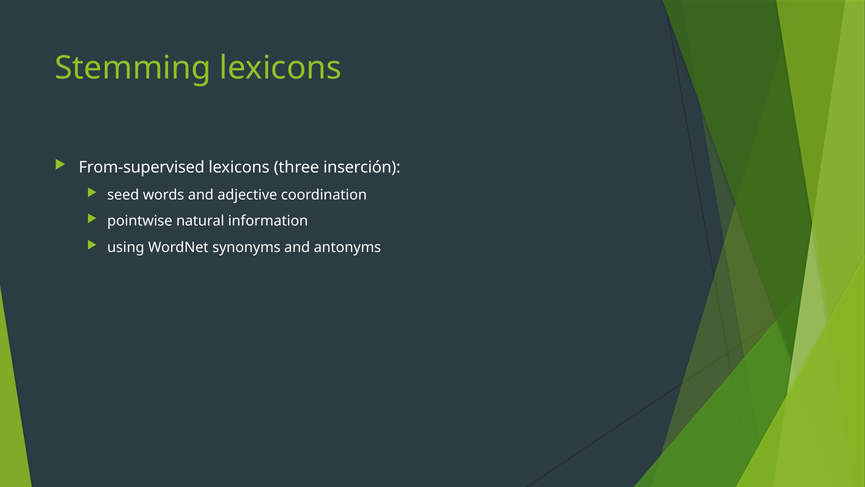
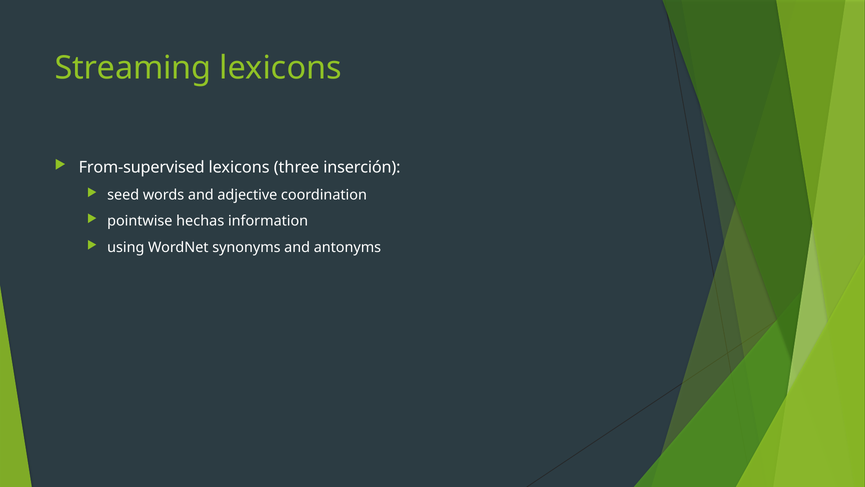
Stemming: Stemming -> Streaming
natural: natural -> hechas
